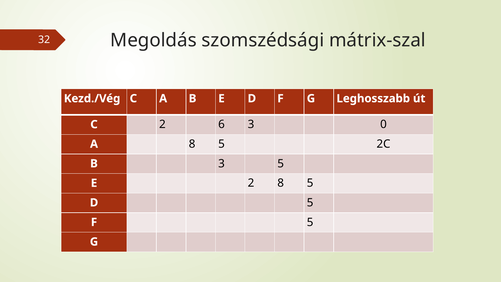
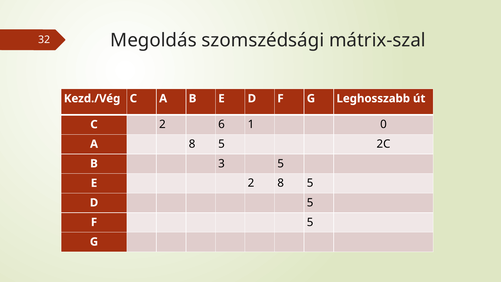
6 3: 3 -> 1
